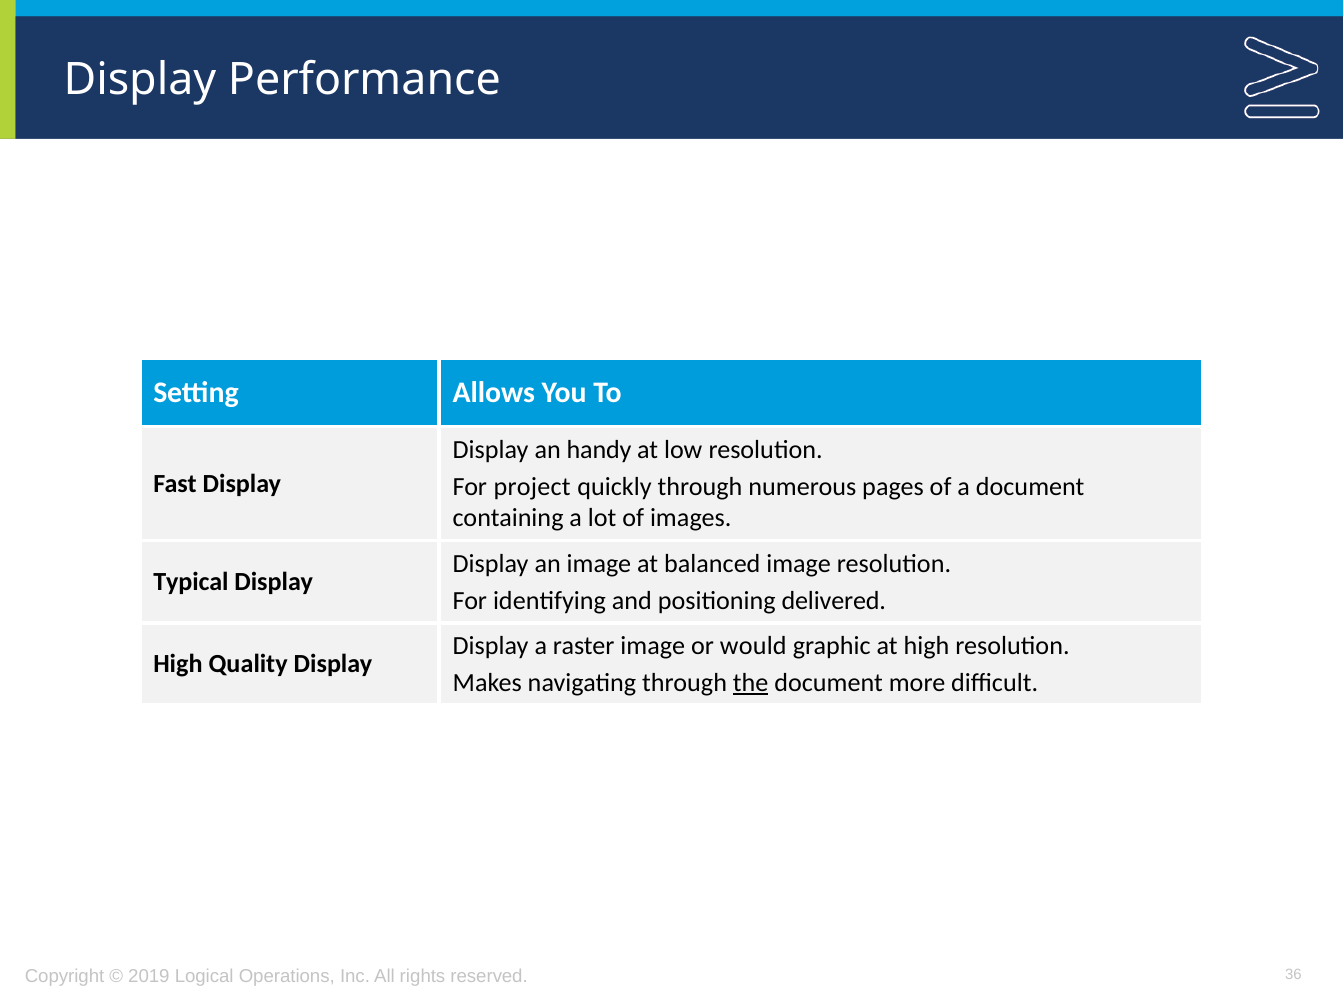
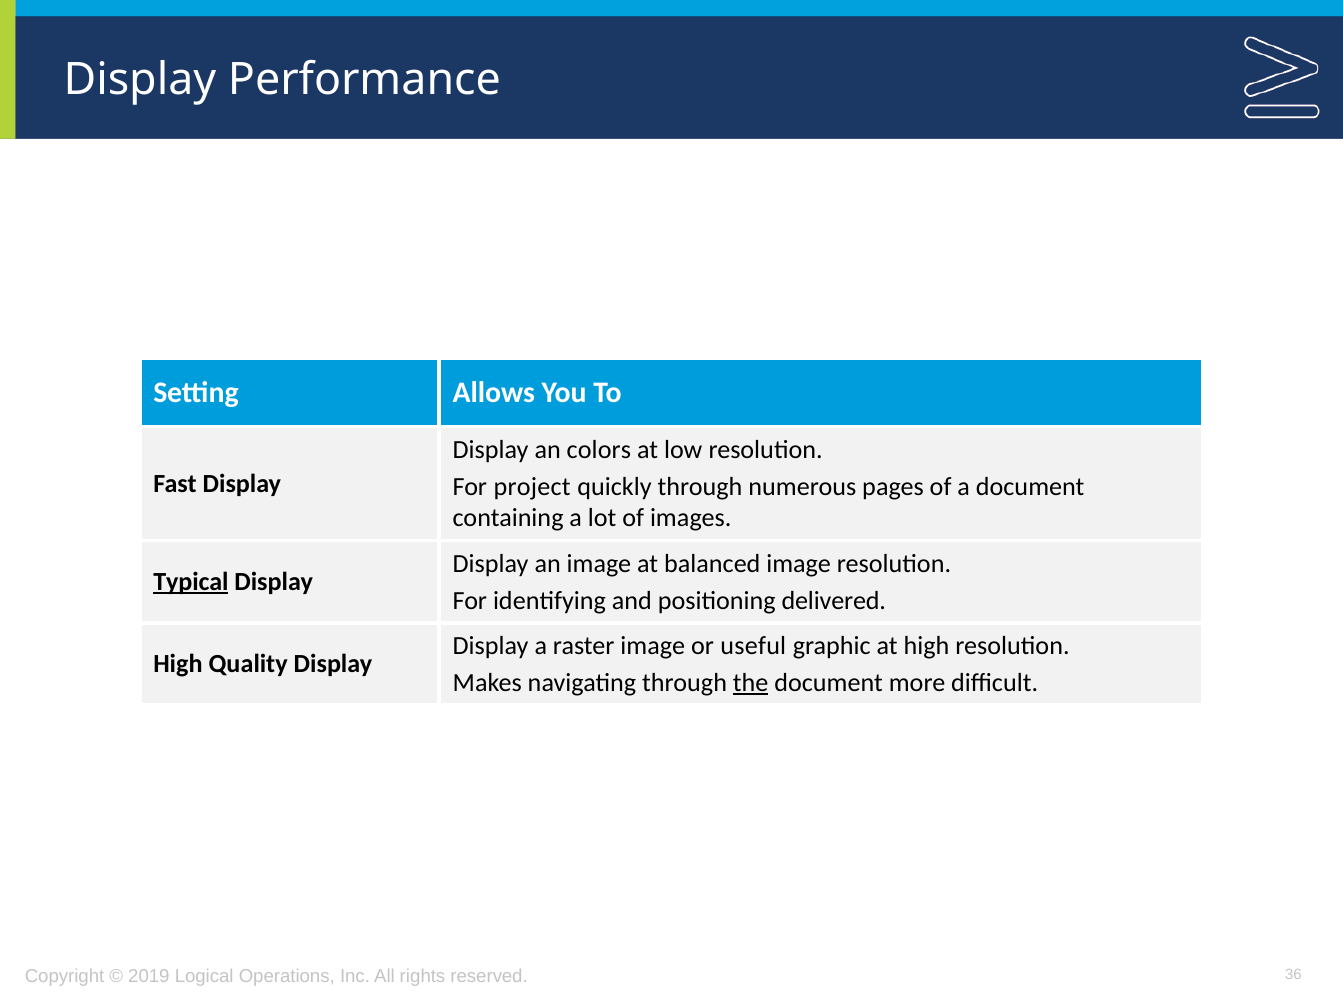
handy: handy -> colors
Typical underline: none -> present
would: would -> useful
